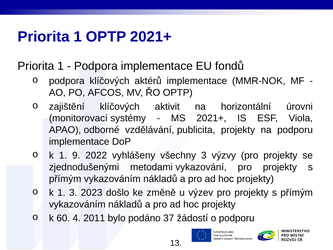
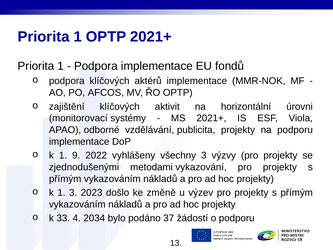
60: 60 -> 33
2011: 2011 -> 2034
